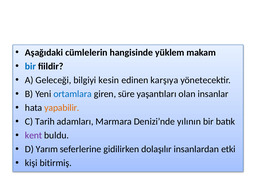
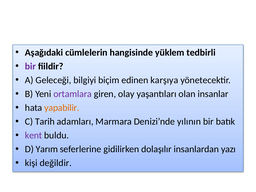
makam: makam -> tedbirli
bir at (30, 66) colour: blue -> purple
kesin: kesin -> biçim
ortamlara colour: blue -> purple
süre: süre -> olay
etki: etki -> yazı
bitirmiş: bitirmiş -> değildir
